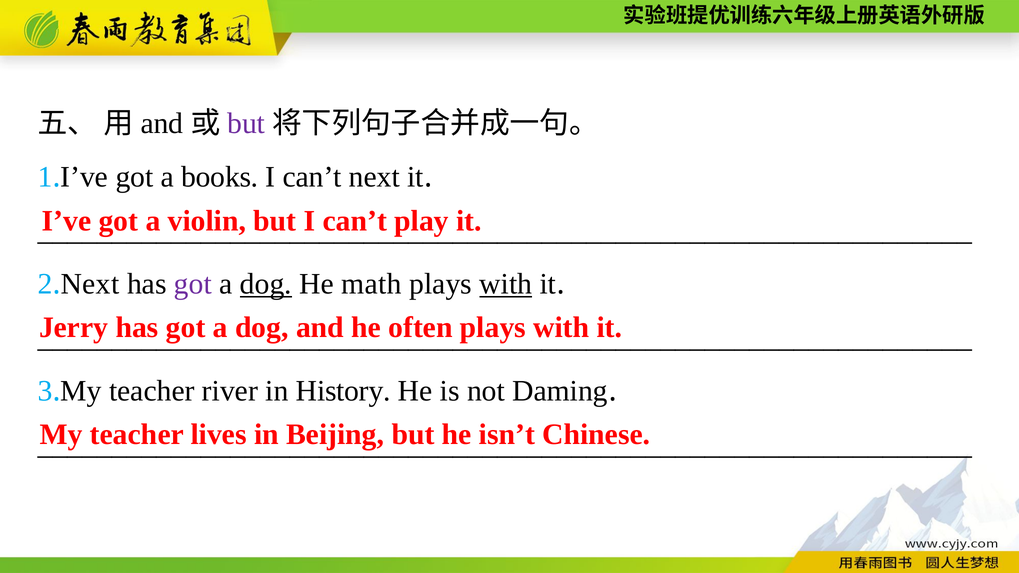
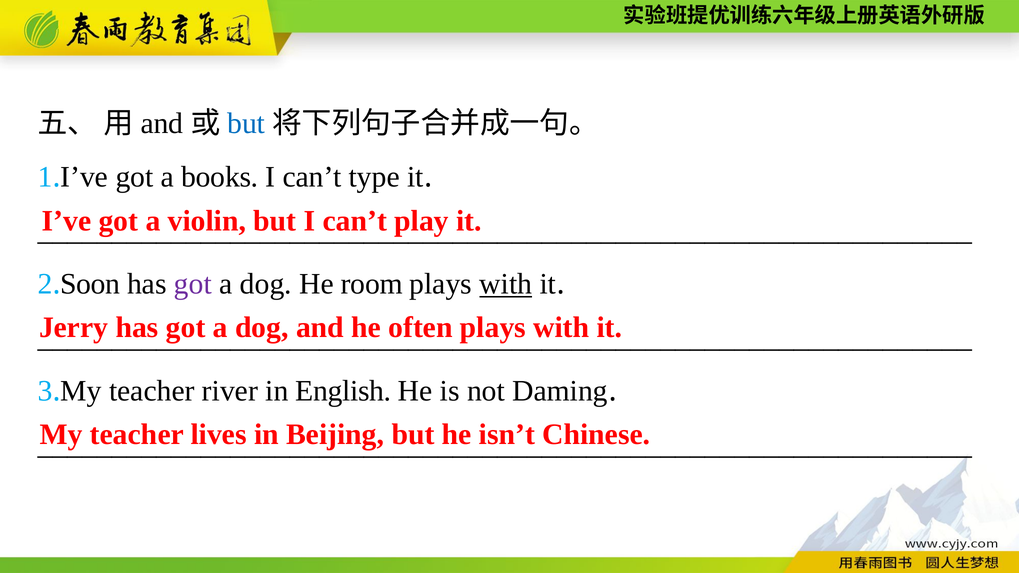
but at (246, 124) colour: purple -> blue
can’t next: next -> type
Next at (90, 284): Next -> Soon
dog at (266, 284) underline: present -> none
math: math -> room
History: History -> English
